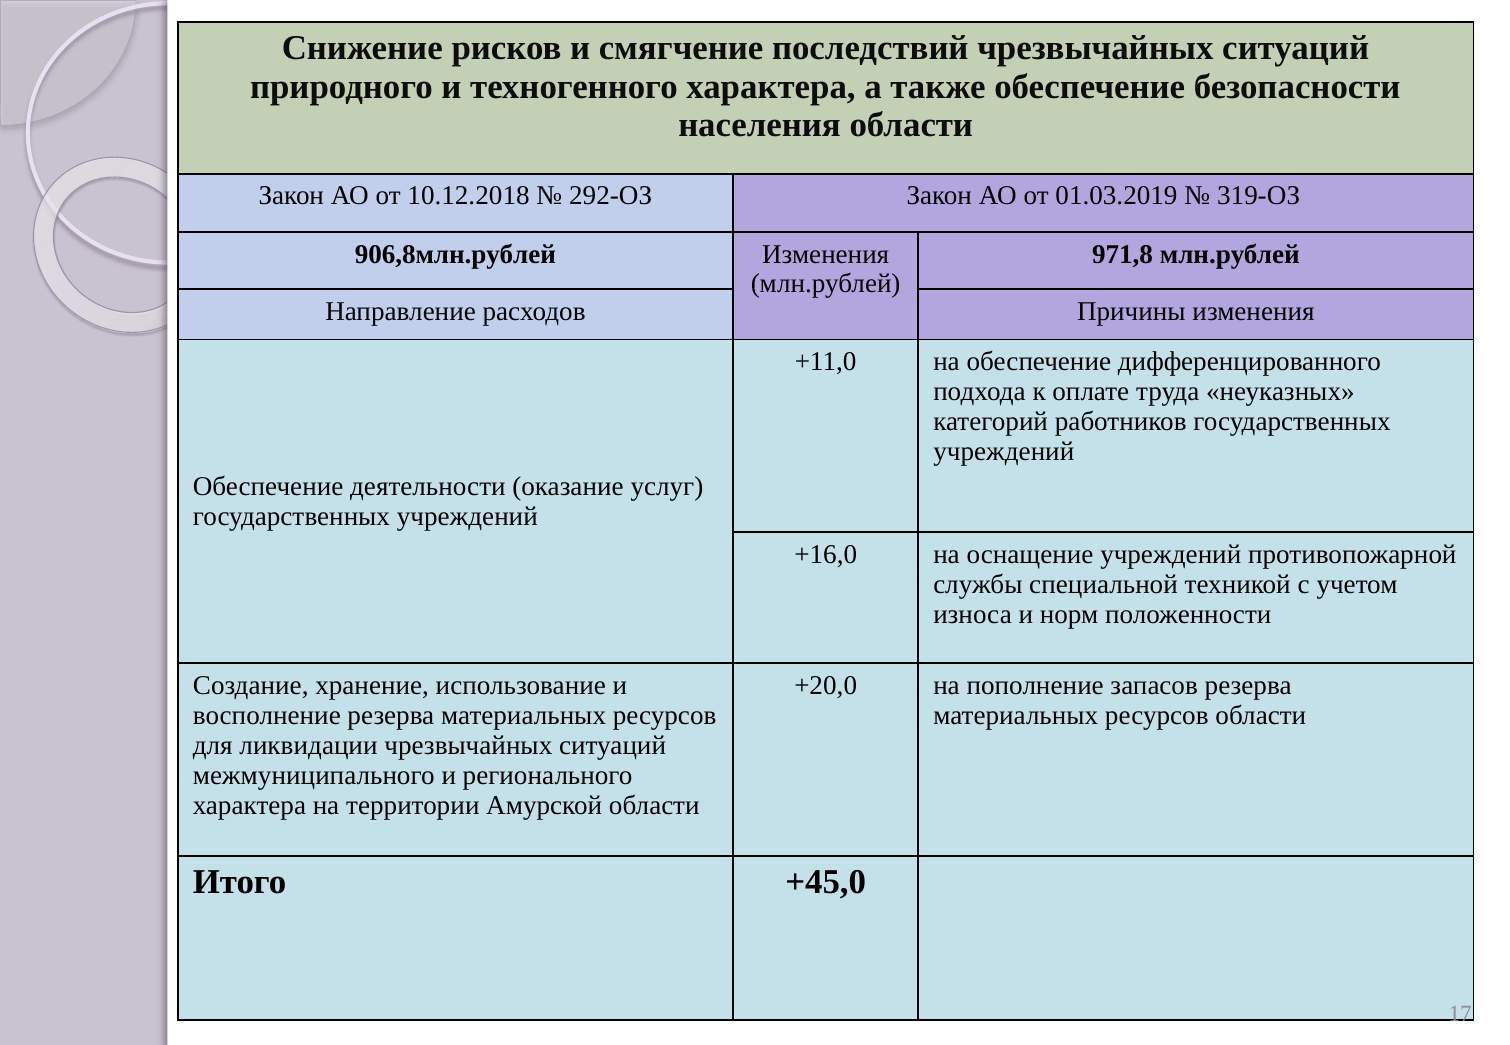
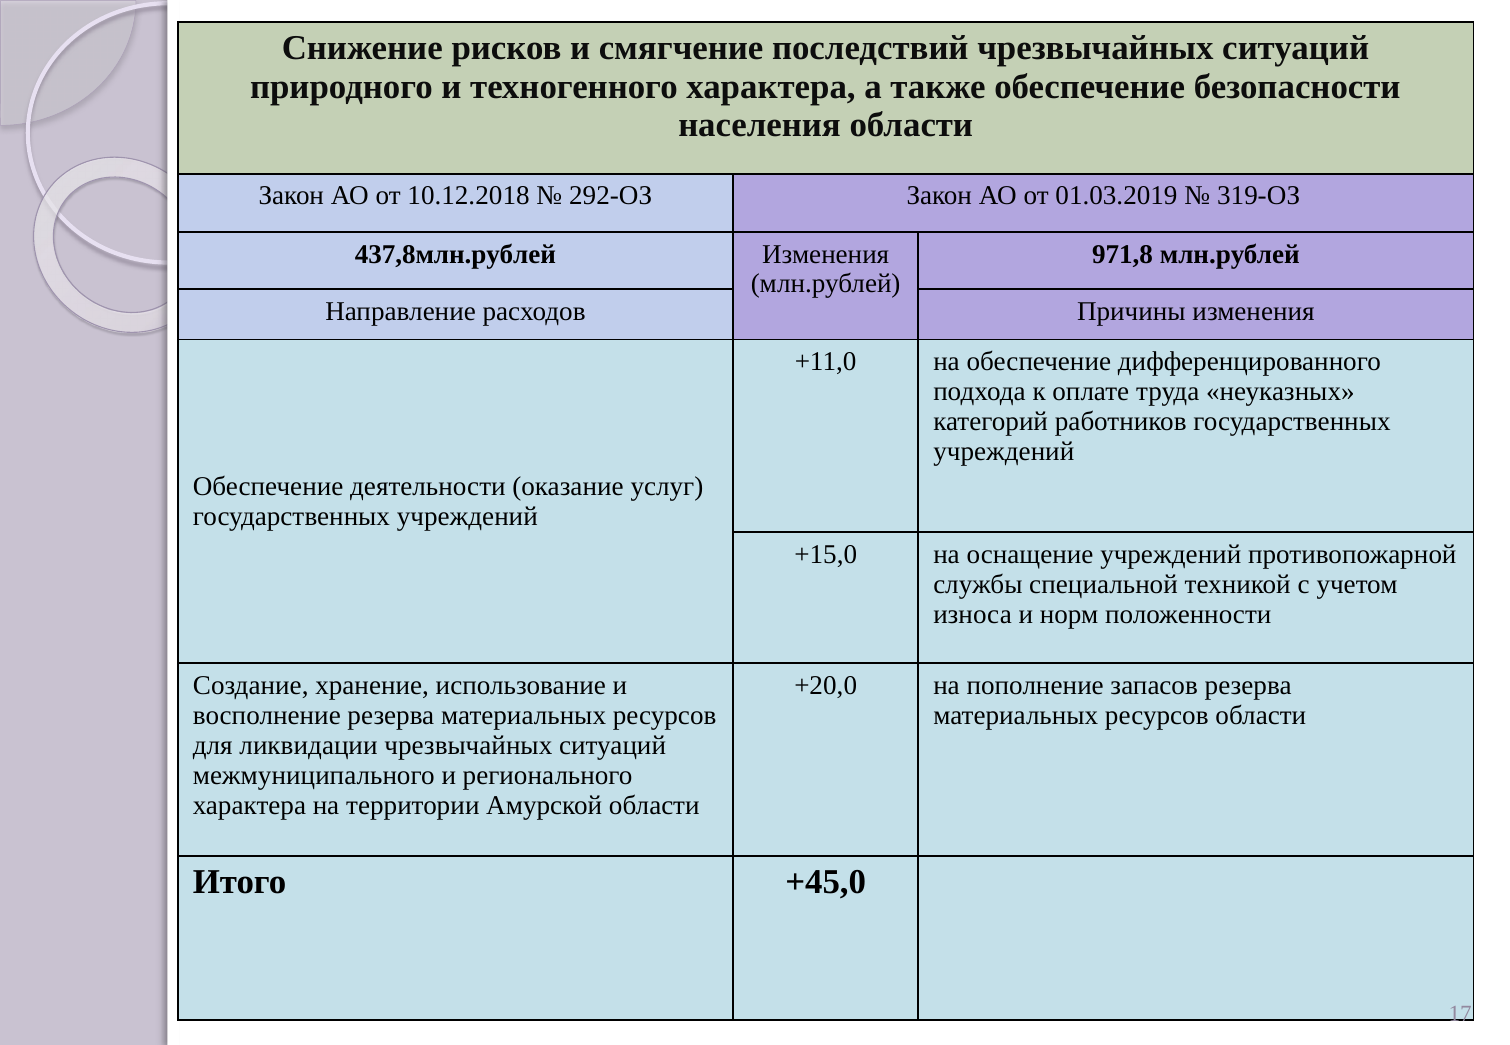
906,8млн.рублей: 906,8млн.рублей -> 437,8млн.рублей
+16,0: +16,0 -> +15,0
